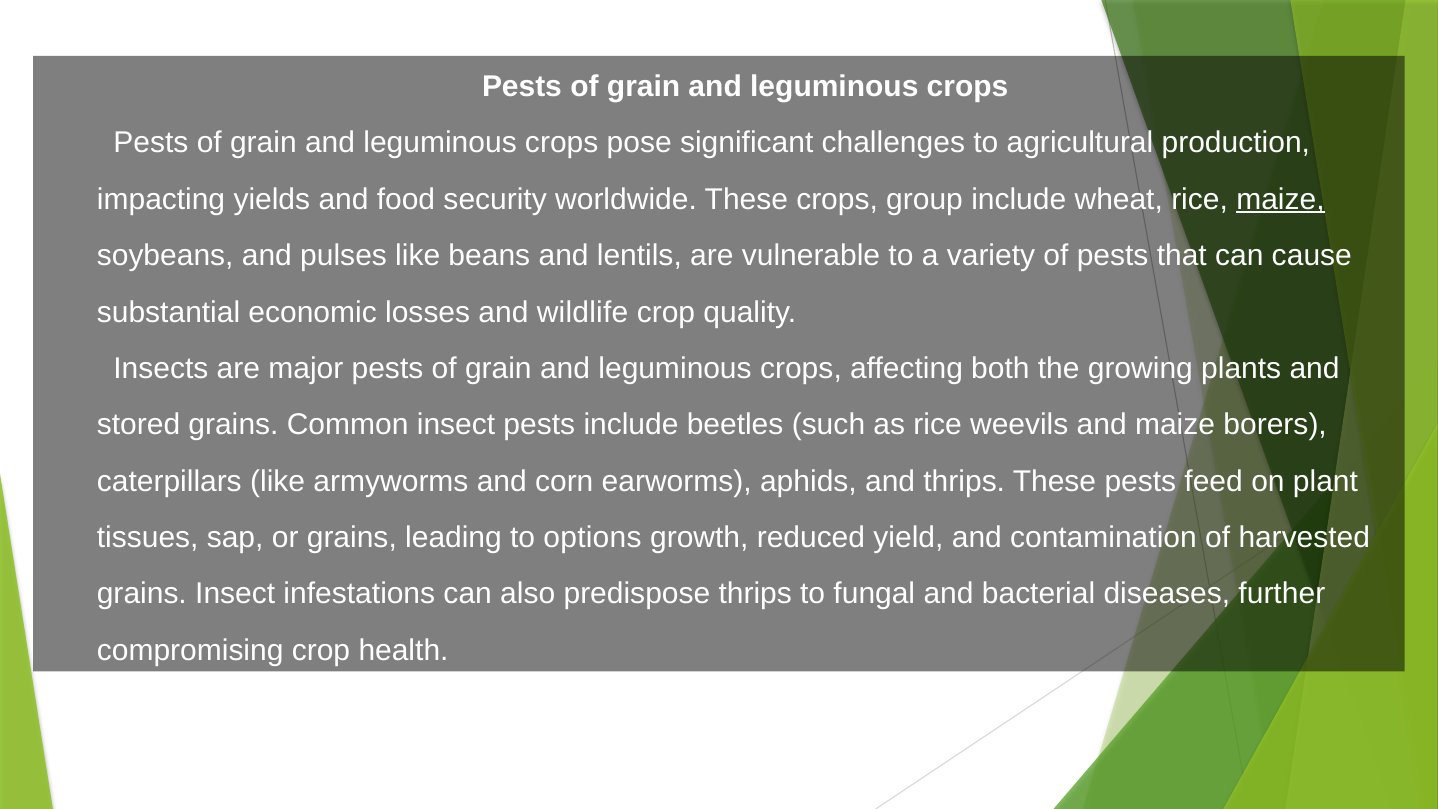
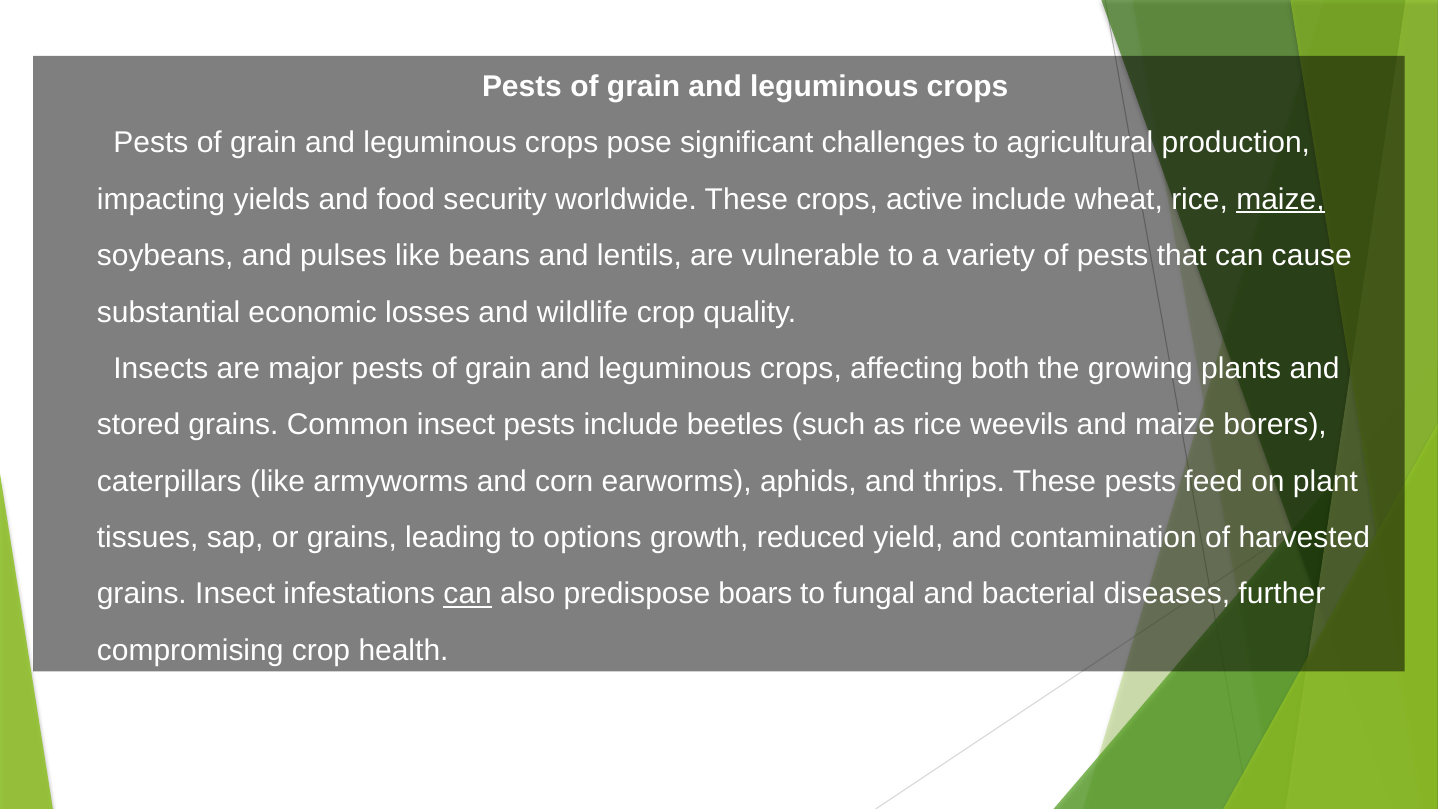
group: group -> active
can at (468, 594) underline: none -> present
predispose thrips: thrips -> boars
